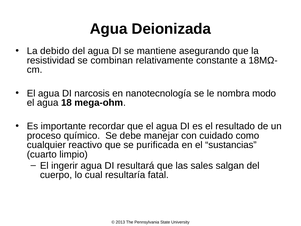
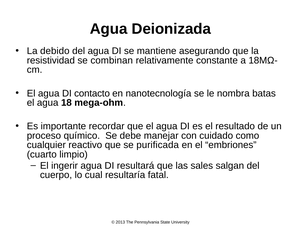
narcosis: narcosis -> contacto
modo: modo -> batas
sustancias: sustancias -> embriones
